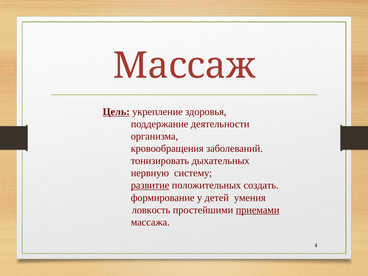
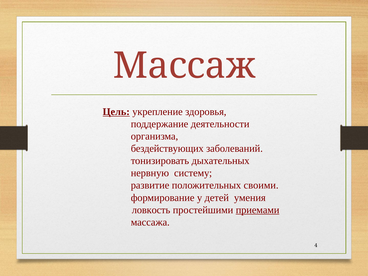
кровообращения: кровообращения -> бездействующих
развитие underline: present -> none
создать: создать -> своими
